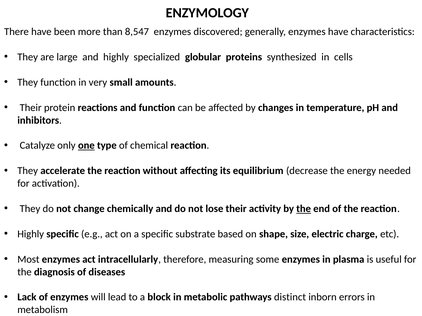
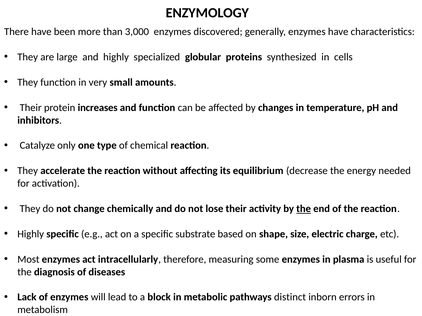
8,547: 8,547 -> 3,000
reactions: reactions -> increases
one underline: present -> none
